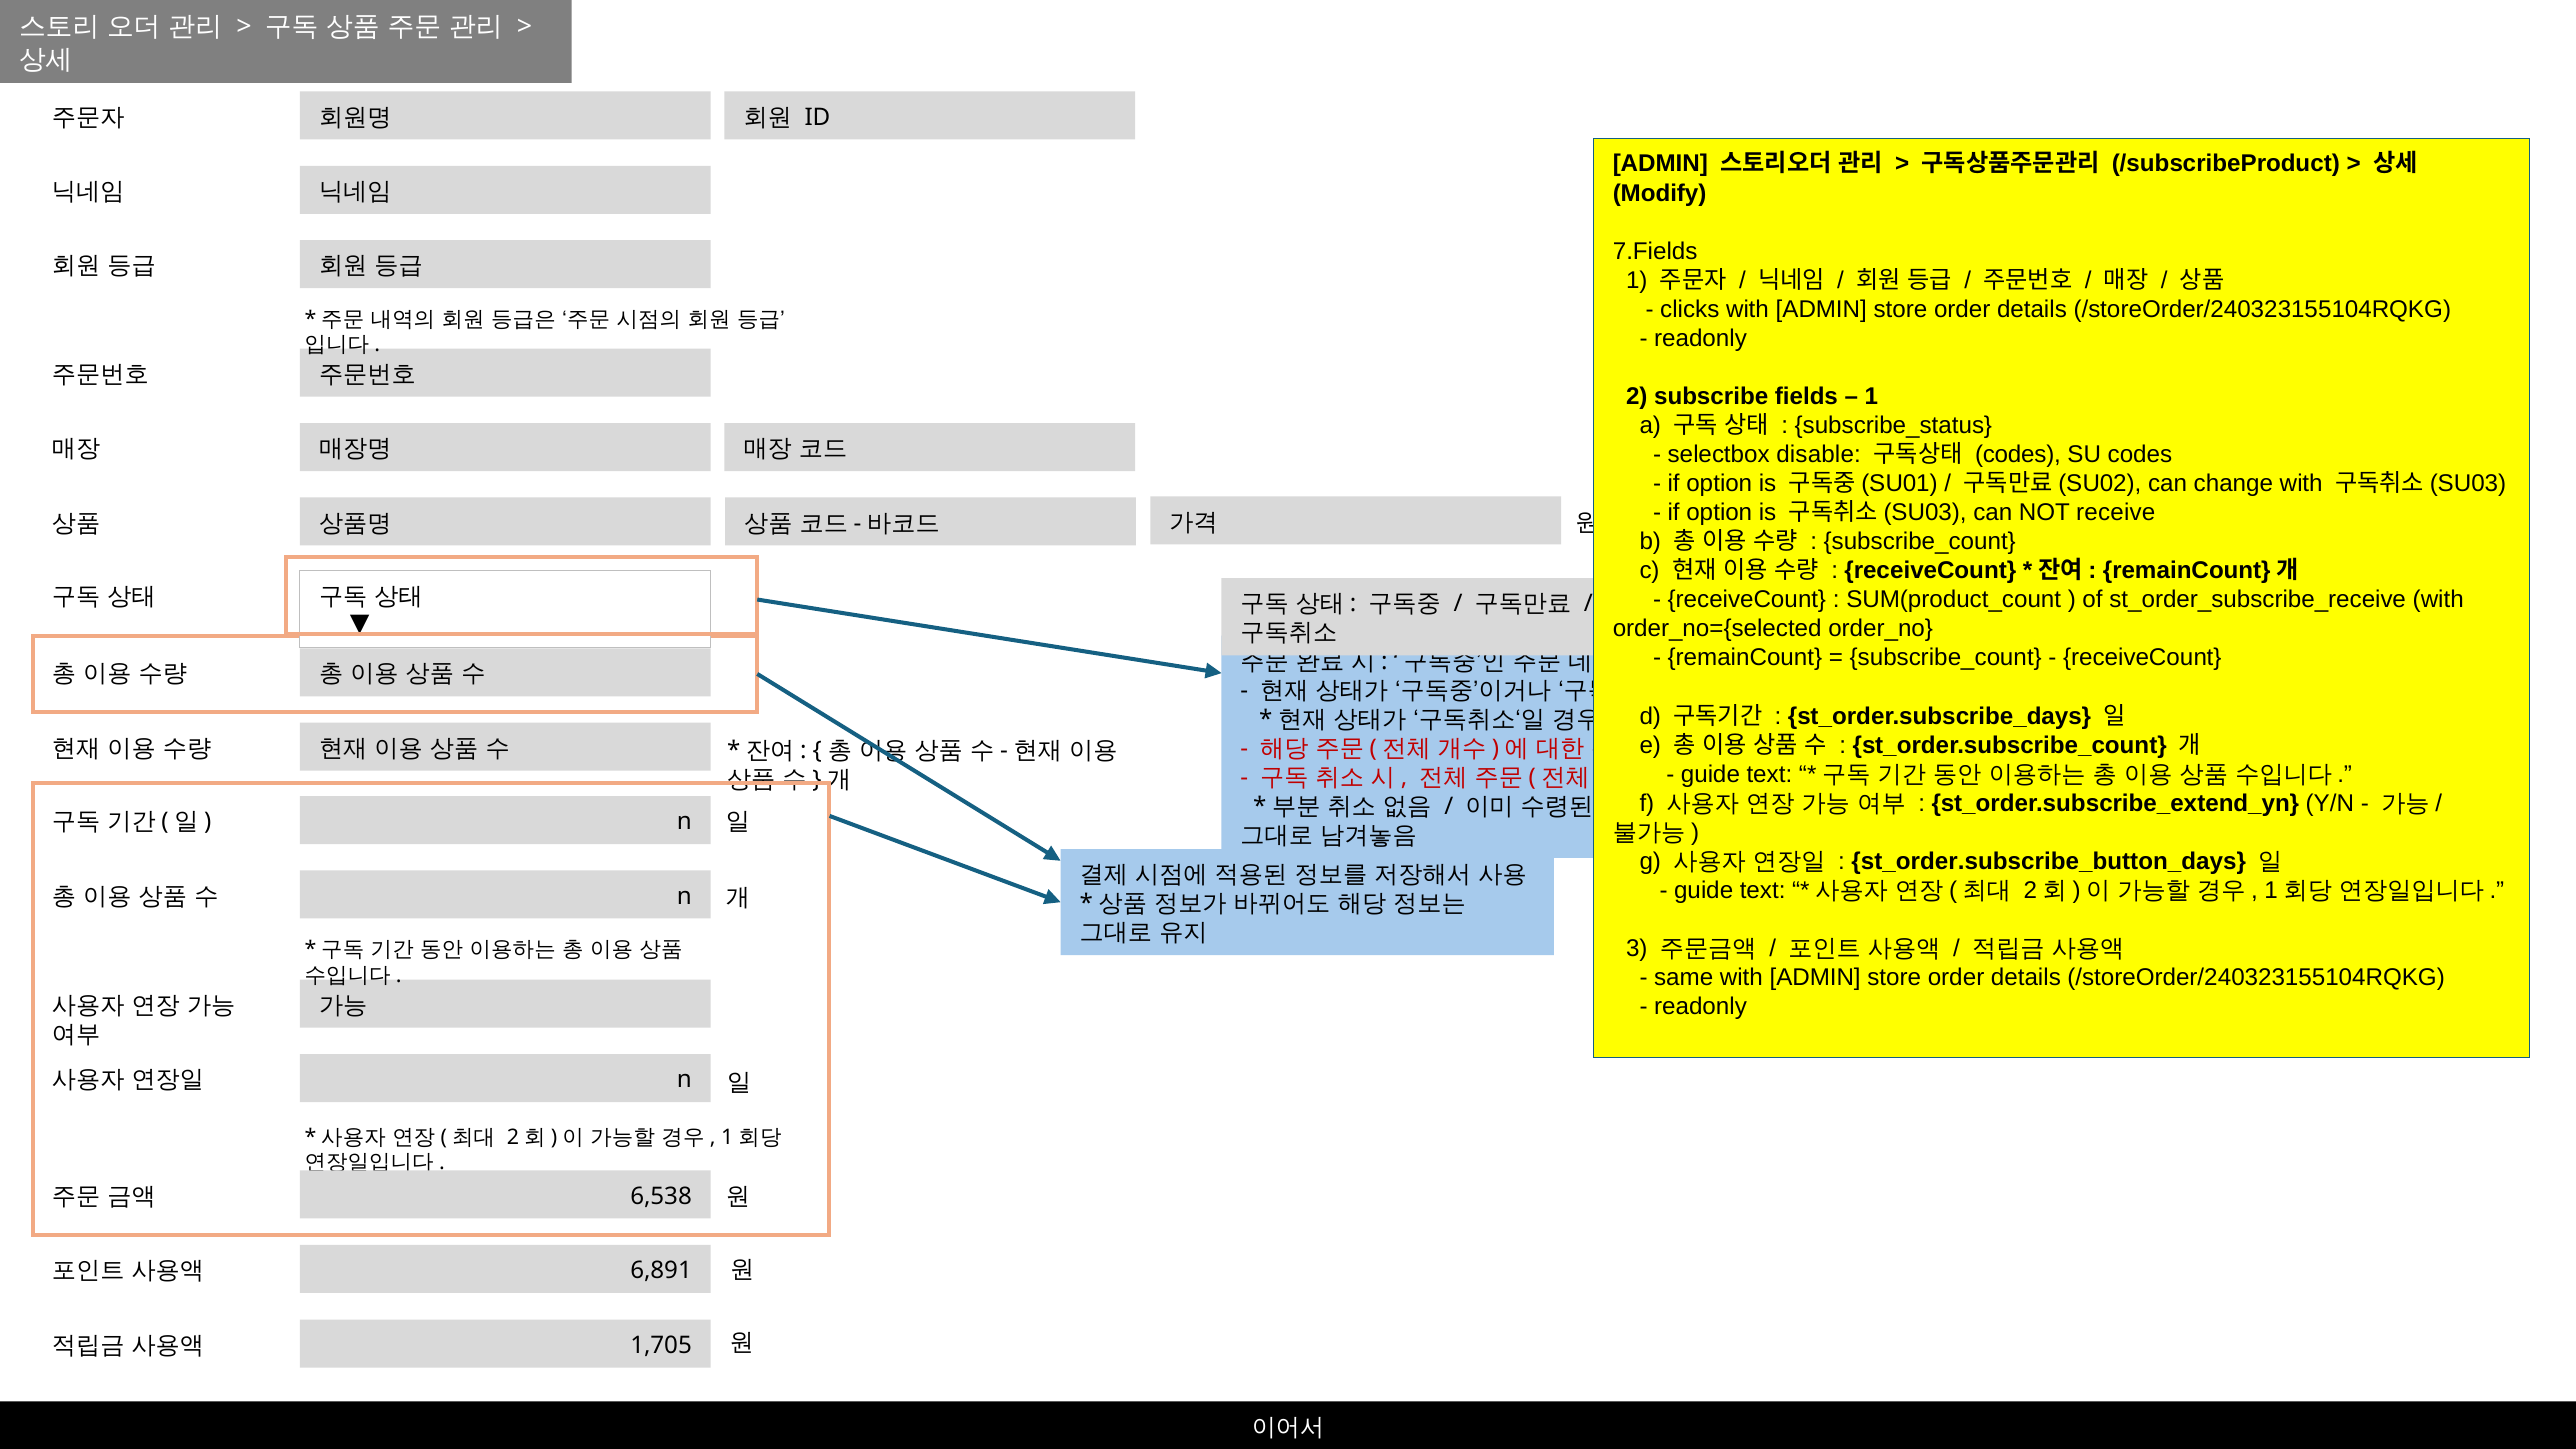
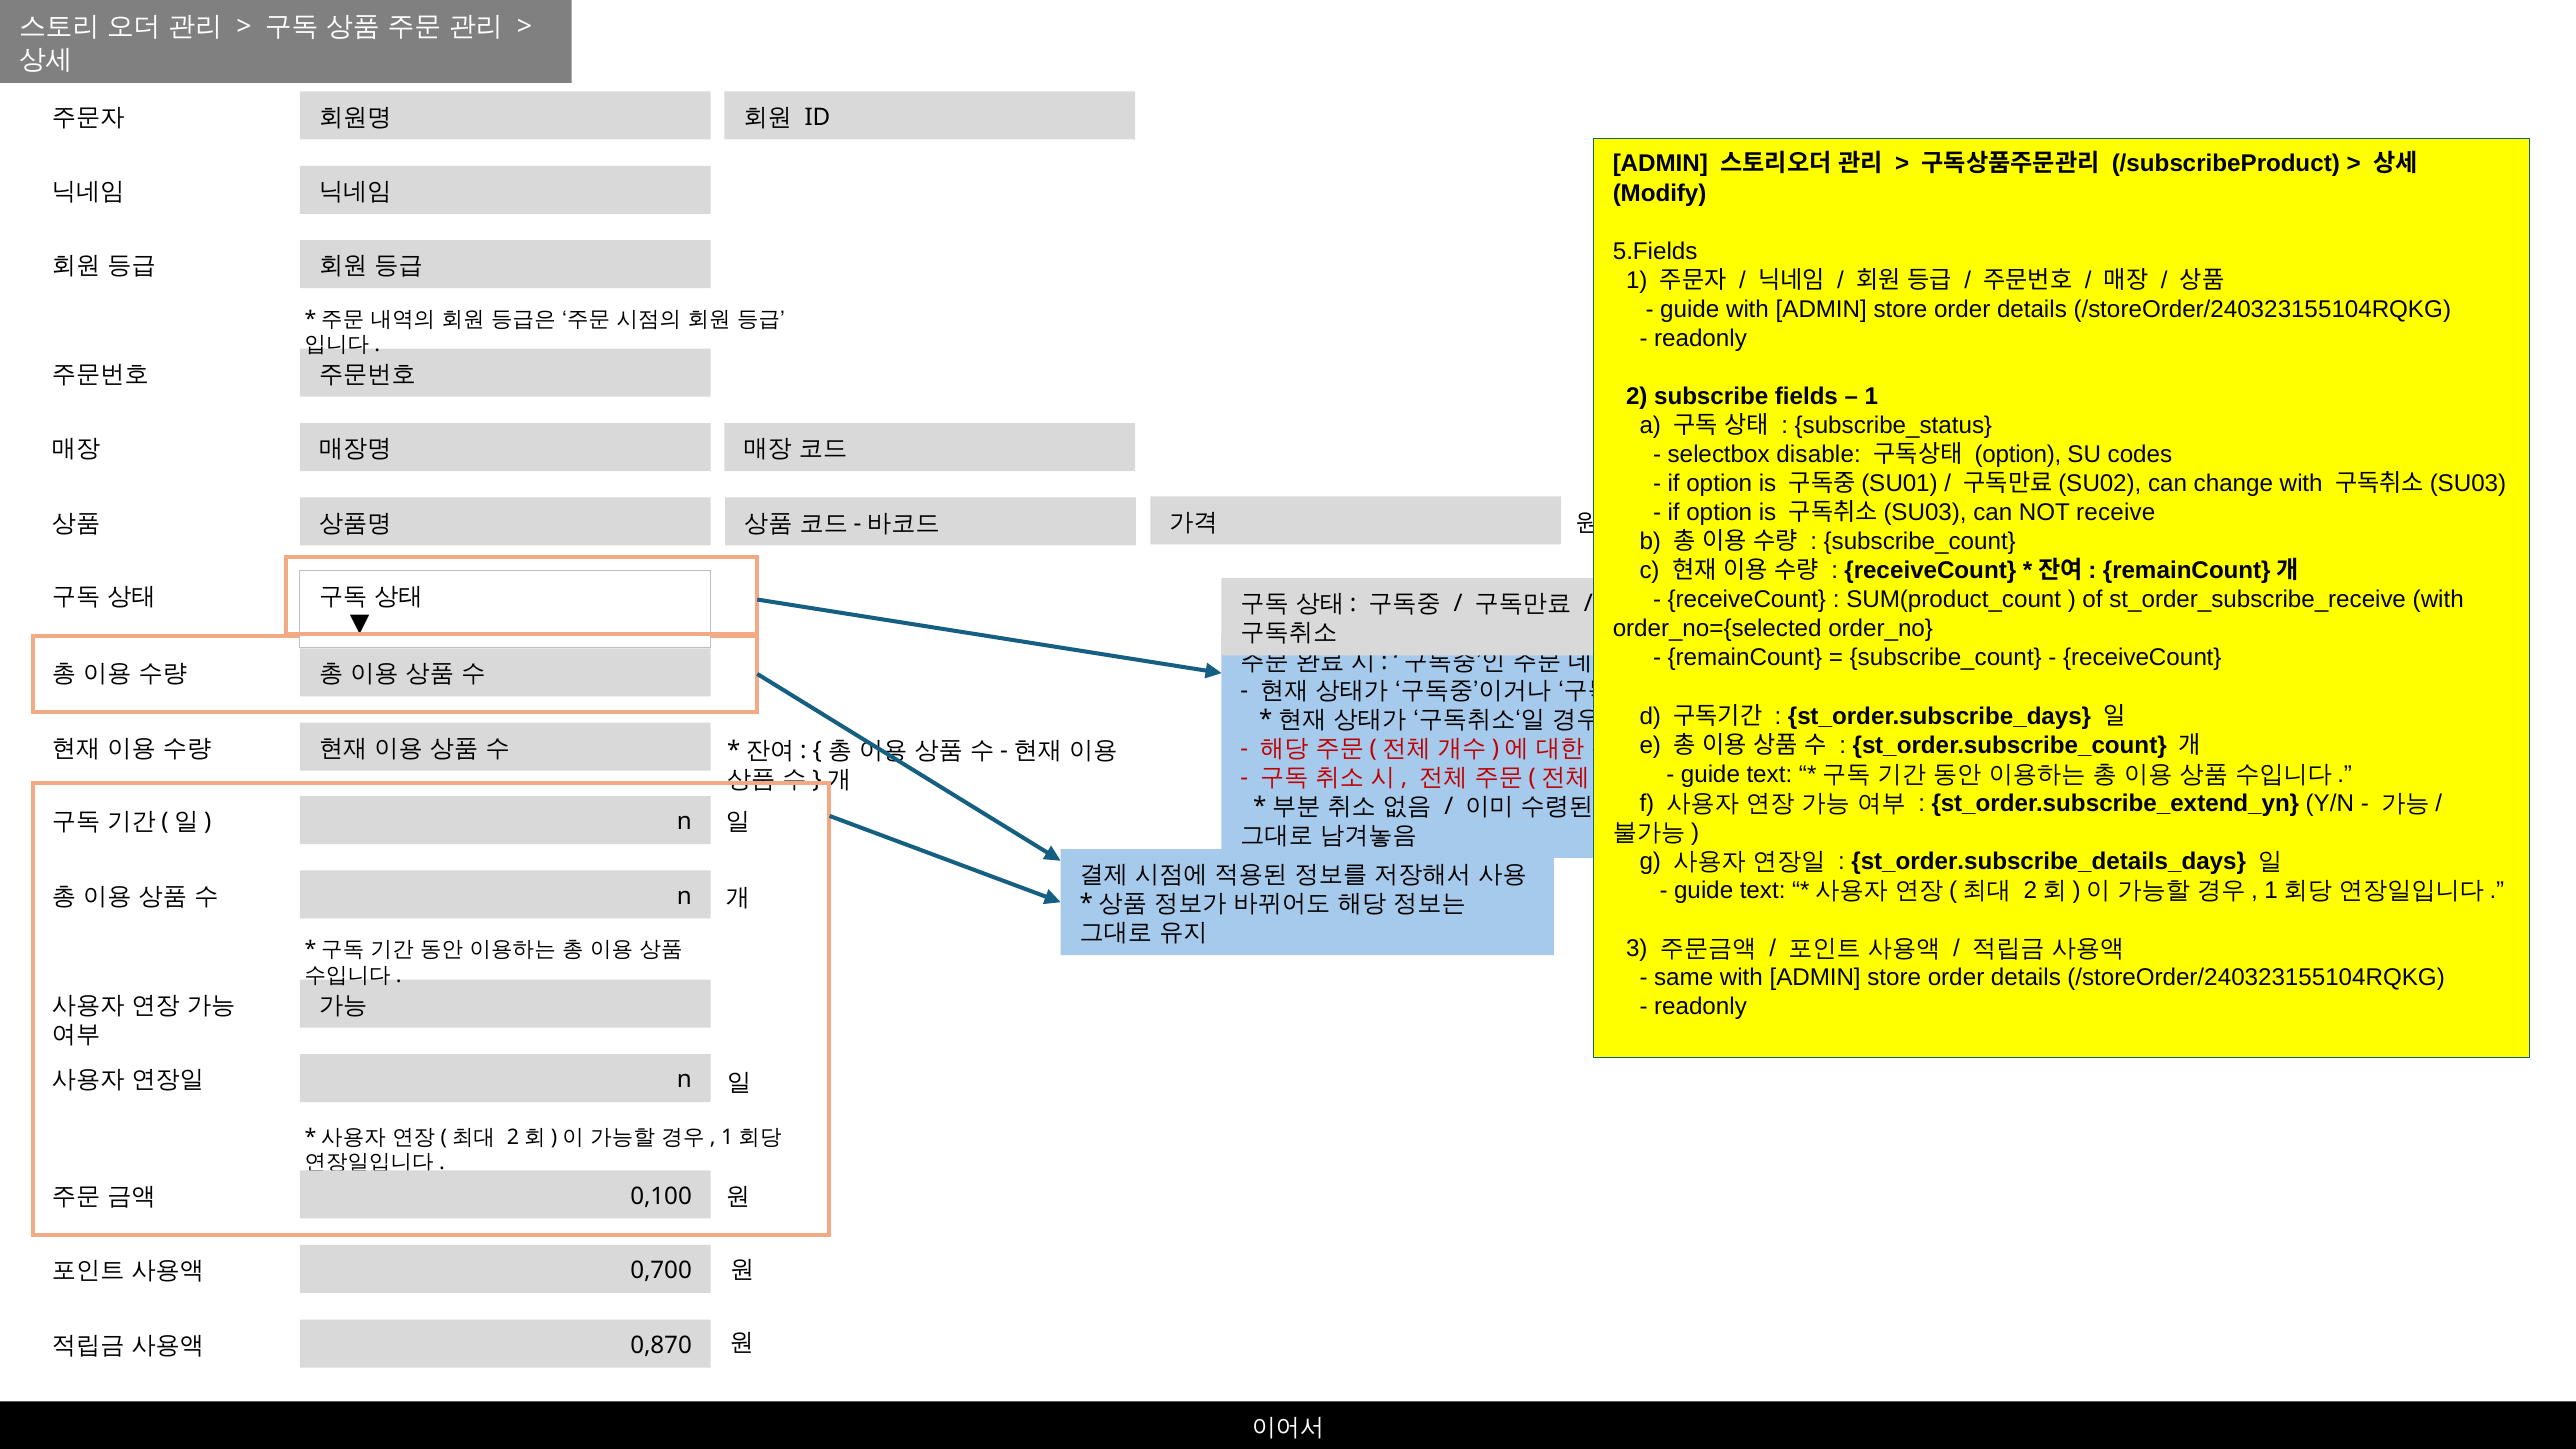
7.Fields: 7.Fields -> 5.Fields
clicks at (1690, 309): clicks -> guide
codes at (2018, 455): codes -> option
st_order.subscribe_button_days: st_order.subscribe_button_days -> st_order.subscribe_details_days
6,538: 6,538 -> 0,100
6,891: 6,891 -> 0,700
1,705: 1,705 -> 0,870
